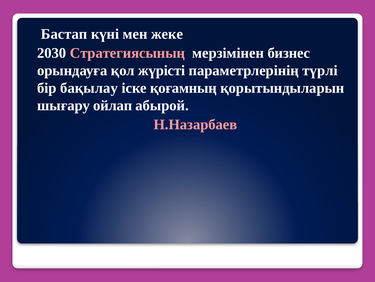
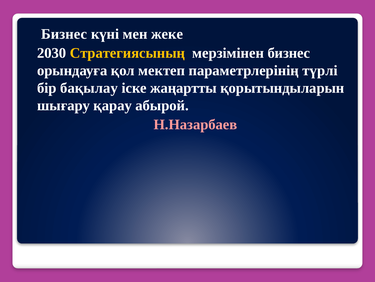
Бастап at (64, 34): Бастап -> Бизнес
Стратегиясының colour: pink -> yellow
жүрісті: жүрісті -> мектеп
қоғамның: қоғамның -> жаңартты
ойлап: ойлап -> қарау
